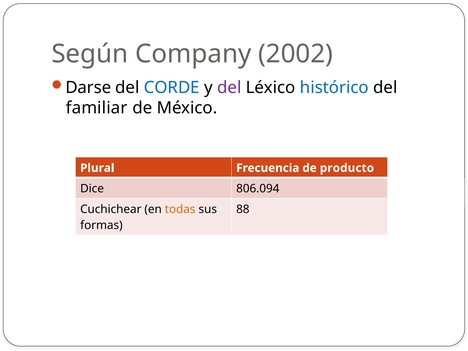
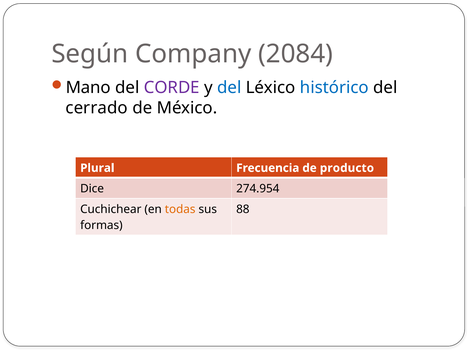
2002: 2002 -> 2084
Darse: Darse -> Mano
CORDE colour: blue -> purple
del at (229, 88) colour: purple -> blue
familiar: familiar -> cerrado
806.094: 806.094 -> 274.954
